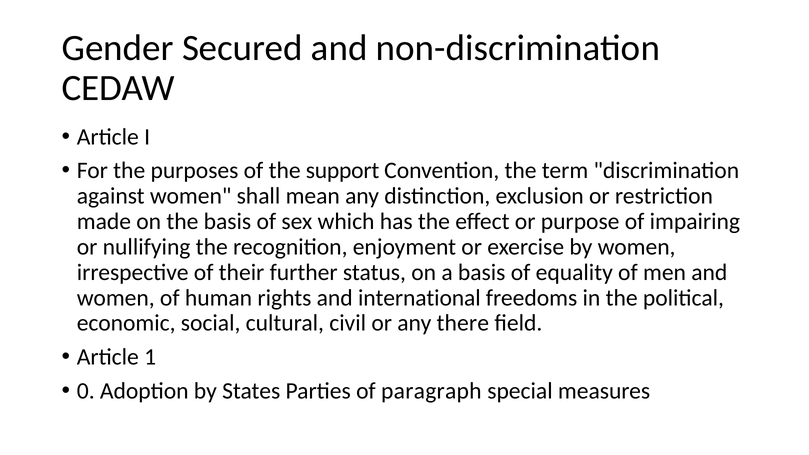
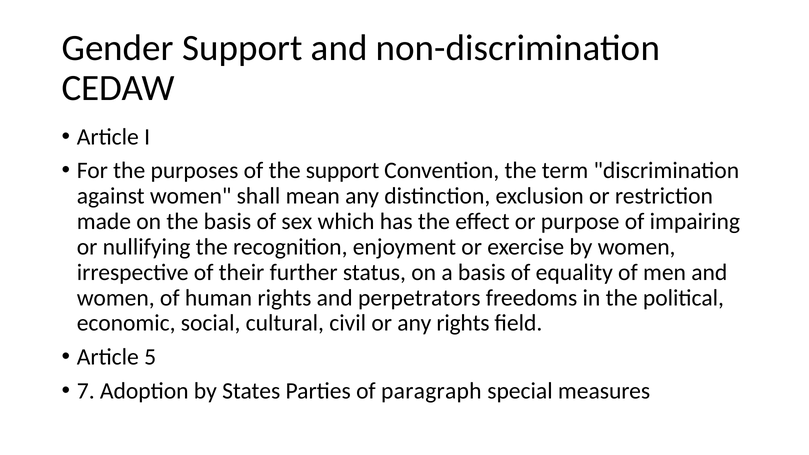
Gender Secured: Secured -> Support
international: international -> perpetrators
any there: there -> rights
1: 1 -> 5
0: 0 -> 7
